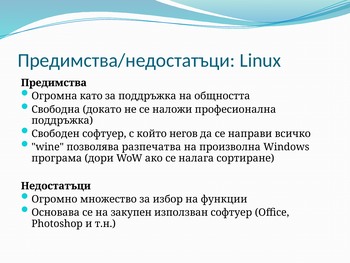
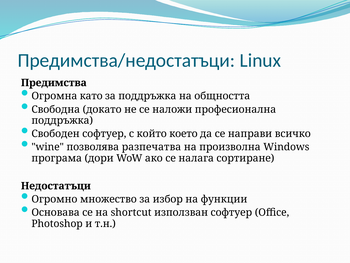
негов: негов -> което
закупен: закупен -> shortcut
